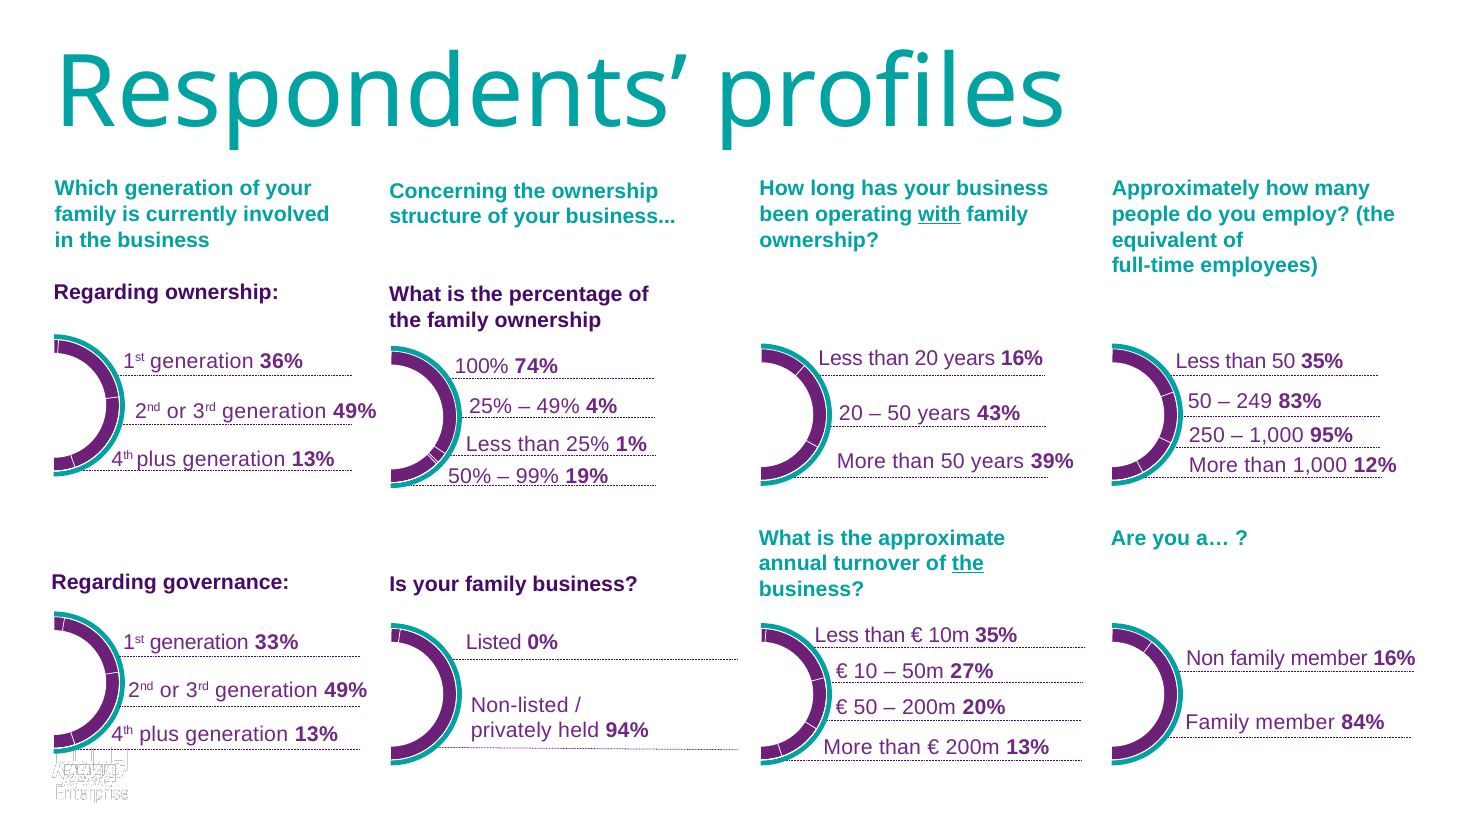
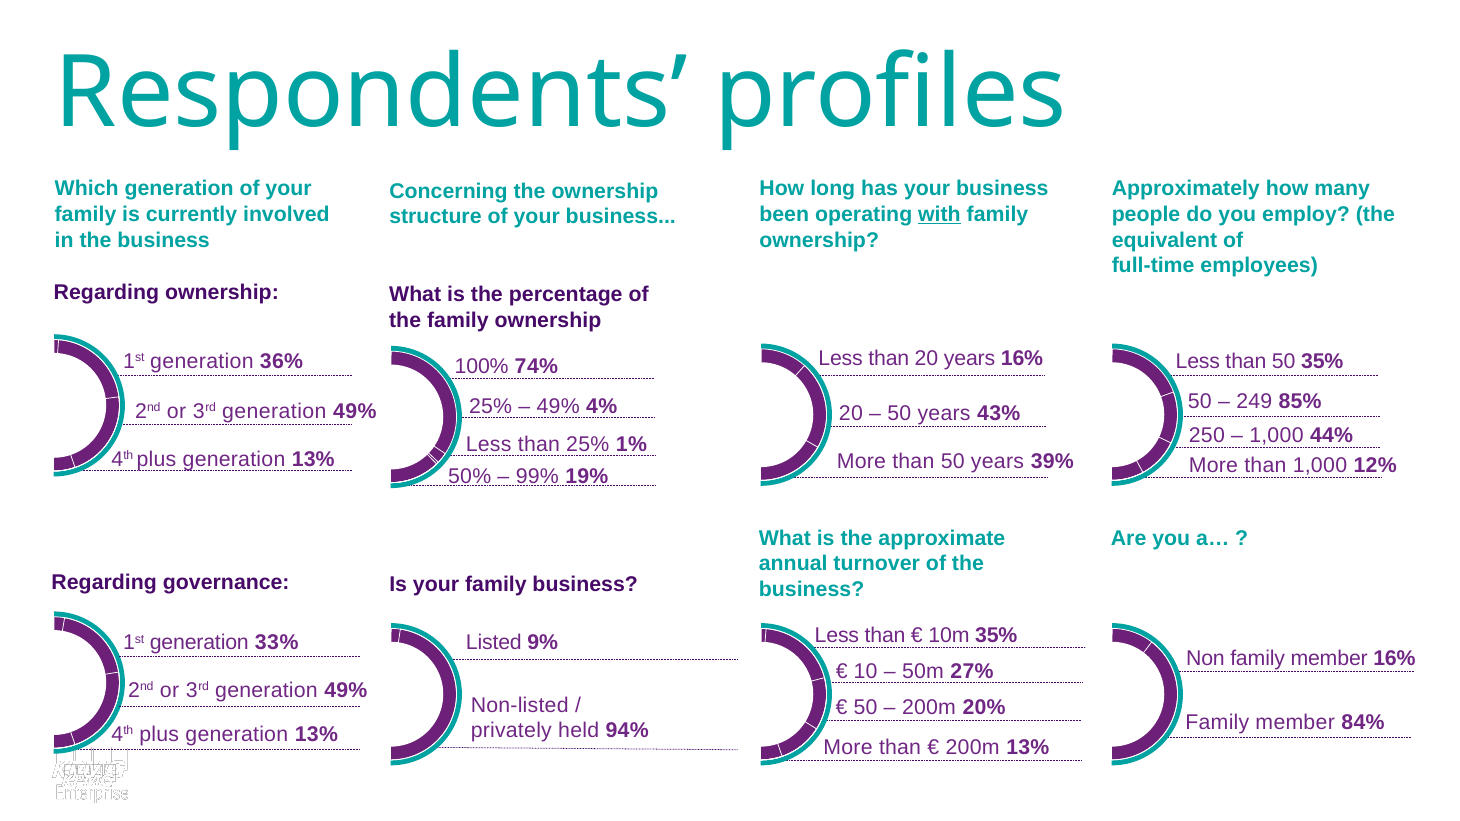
83%: 83% -> 85%
95%: 95% -> 44%
the at (968, 564) underline: present -> none
0%: 0% -> 9%
